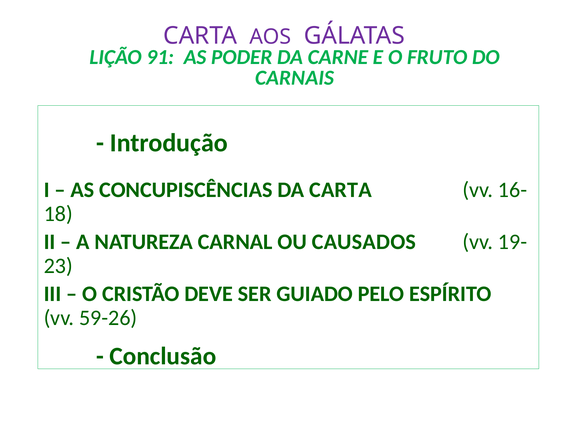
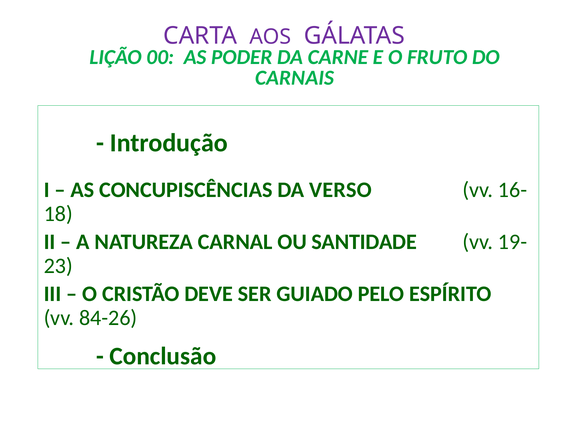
91: 91 -> 00
DA CARTA: CARTA -> VERSO
CAUSADOS: CAUSADOS -> SANTIDADE
59-26: 59-26 -> 84-26
